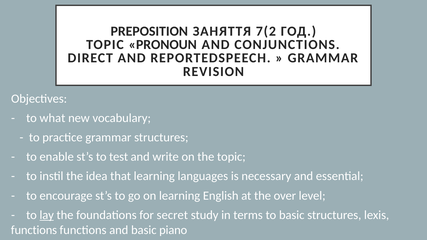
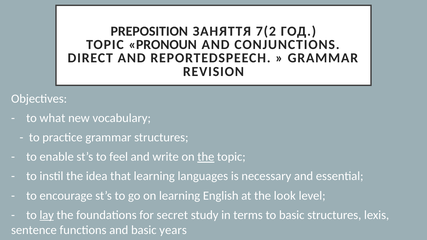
test: test -> feel
the at (206, 157) underline: none -> present
over: over -> look
functions at (34, 230): functions -> sentence
piano: piano -> years
